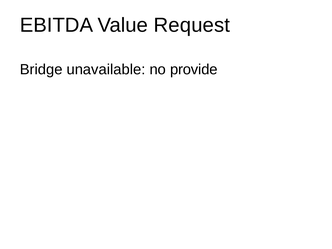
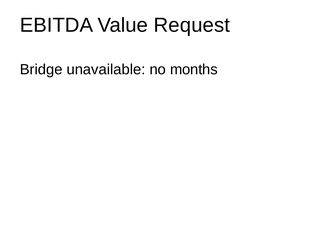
provide: provide -> months
